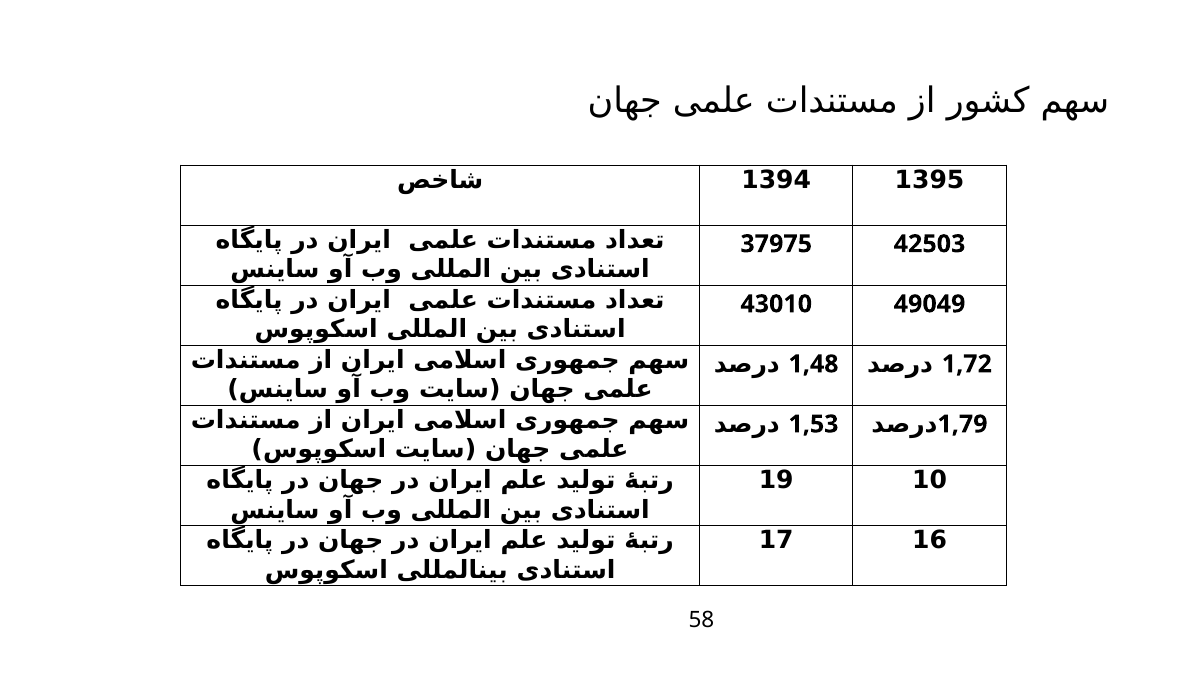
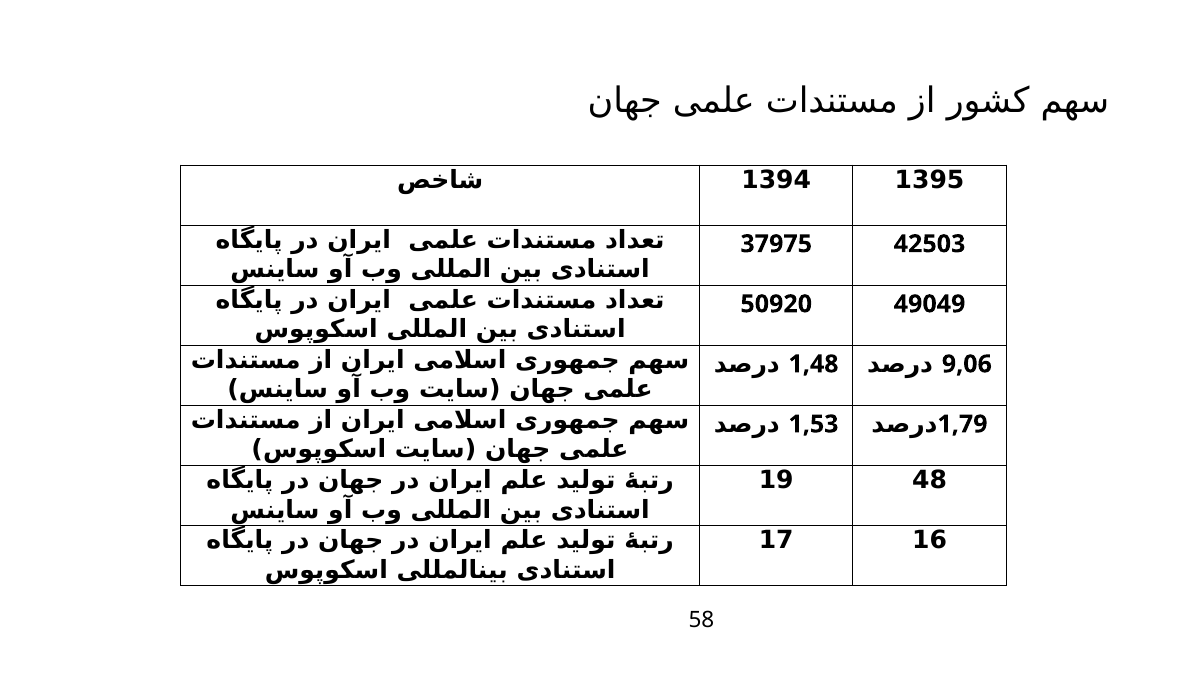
43010: 43010 -> 50920
1,72: 1,72 -> 9,06
10: 10 -> 48
